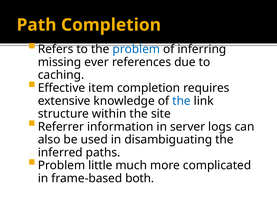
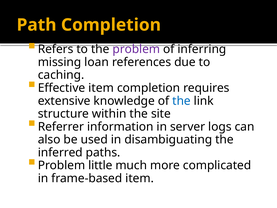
problem at (136, 49) colour: blue -> purple
ever: ever -> loan
frame-based both: both -> item
